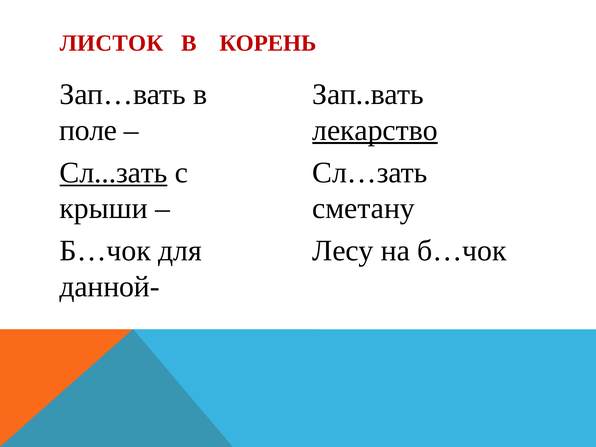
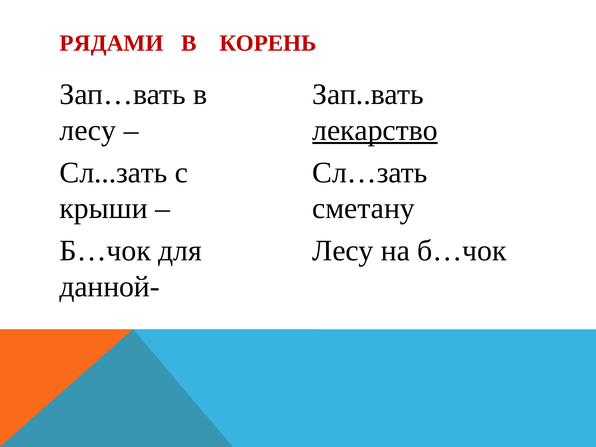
ЛИСТОК: ЛИСТОК -> РЯДАМИ
поле at (88, 130): поле -> лесу
Сл...зать underline: present -> none
